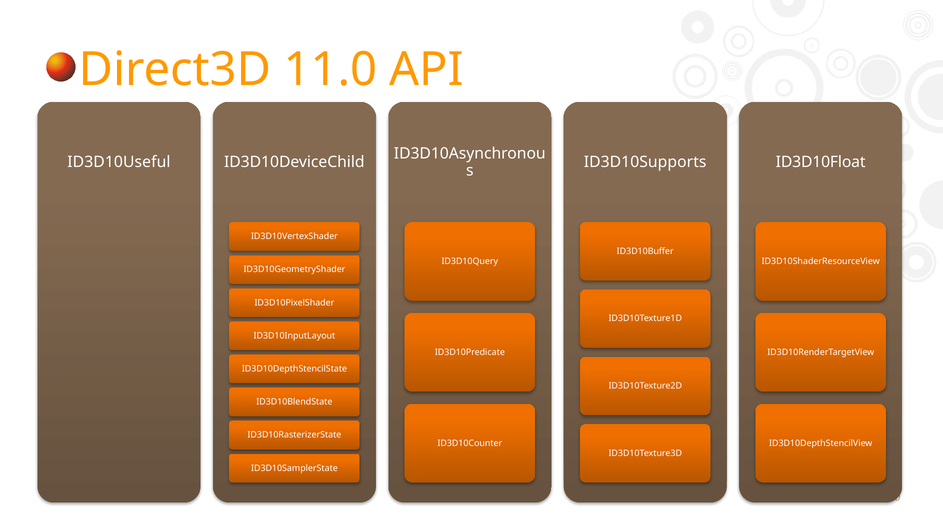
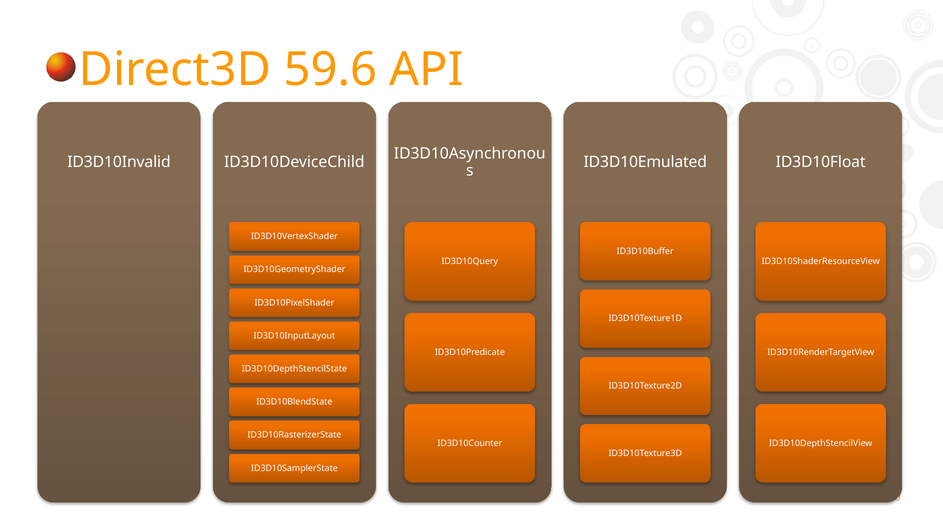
11.0: 11.0 -> 59.6
ID3D10Useful: ID3D10Useful -> ID3D10Invalid
ID3D10Supports: ID3D10Supports -> ID3D10Emulated
